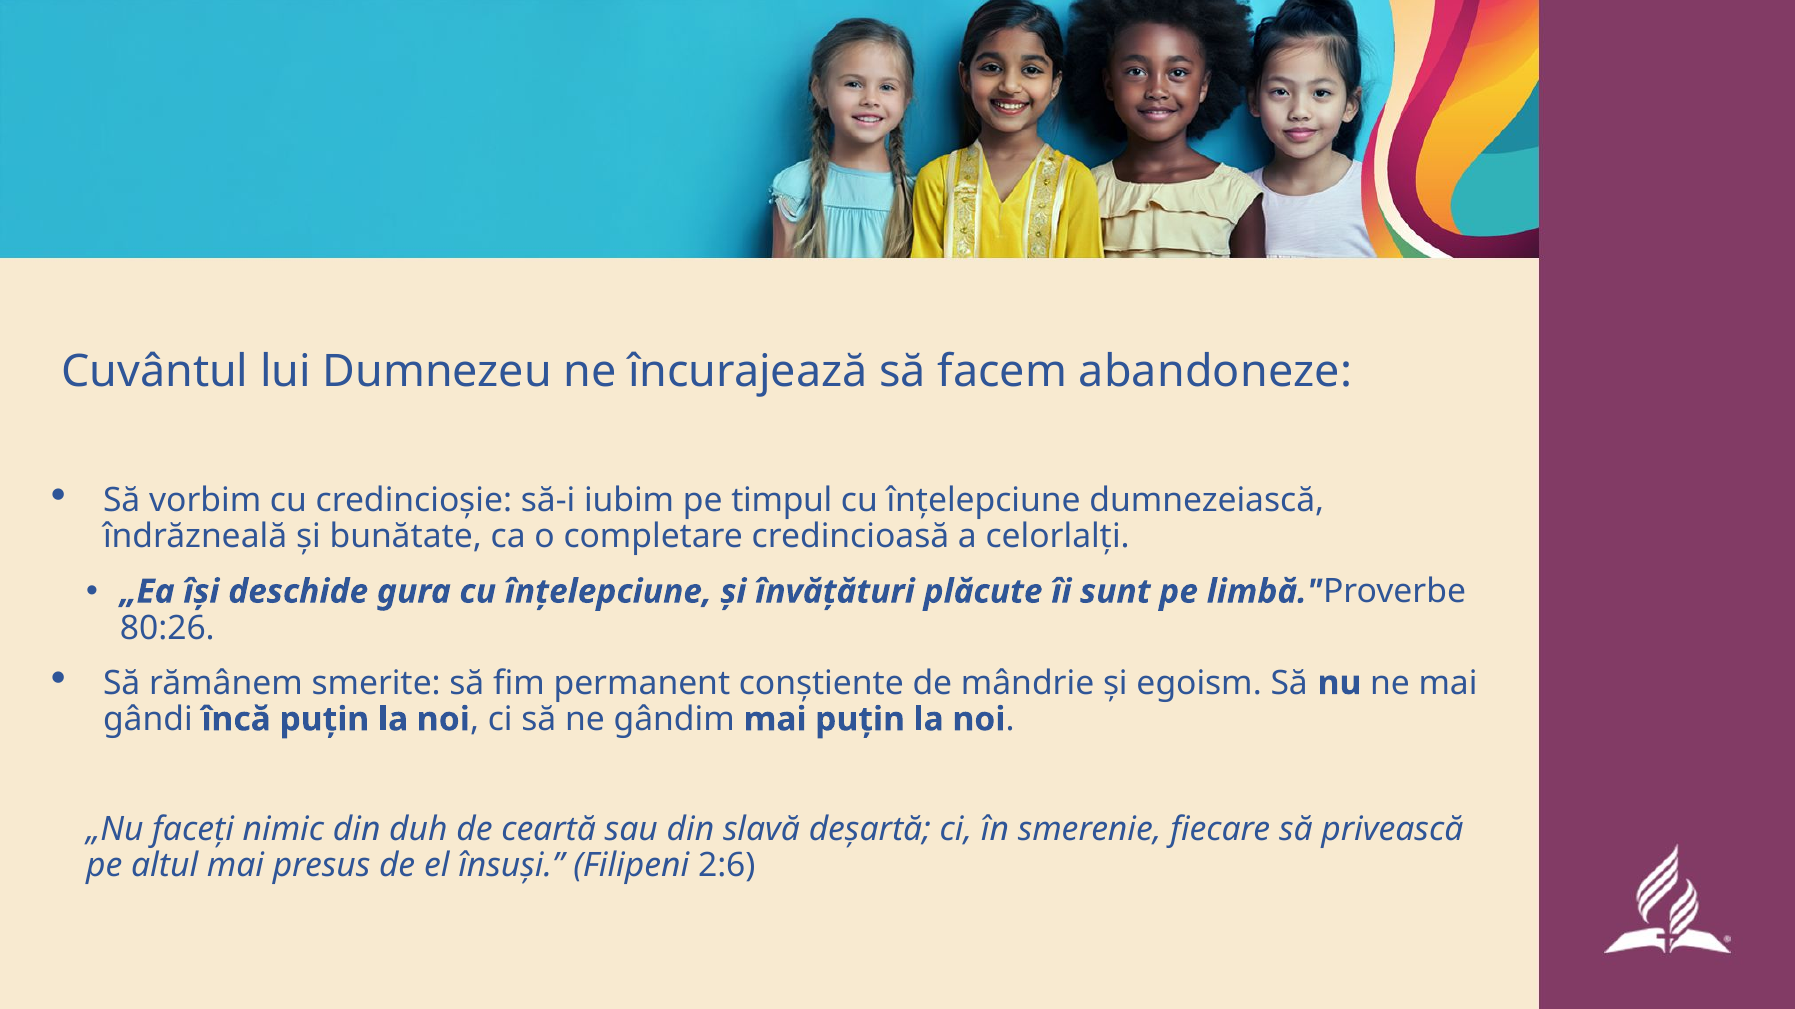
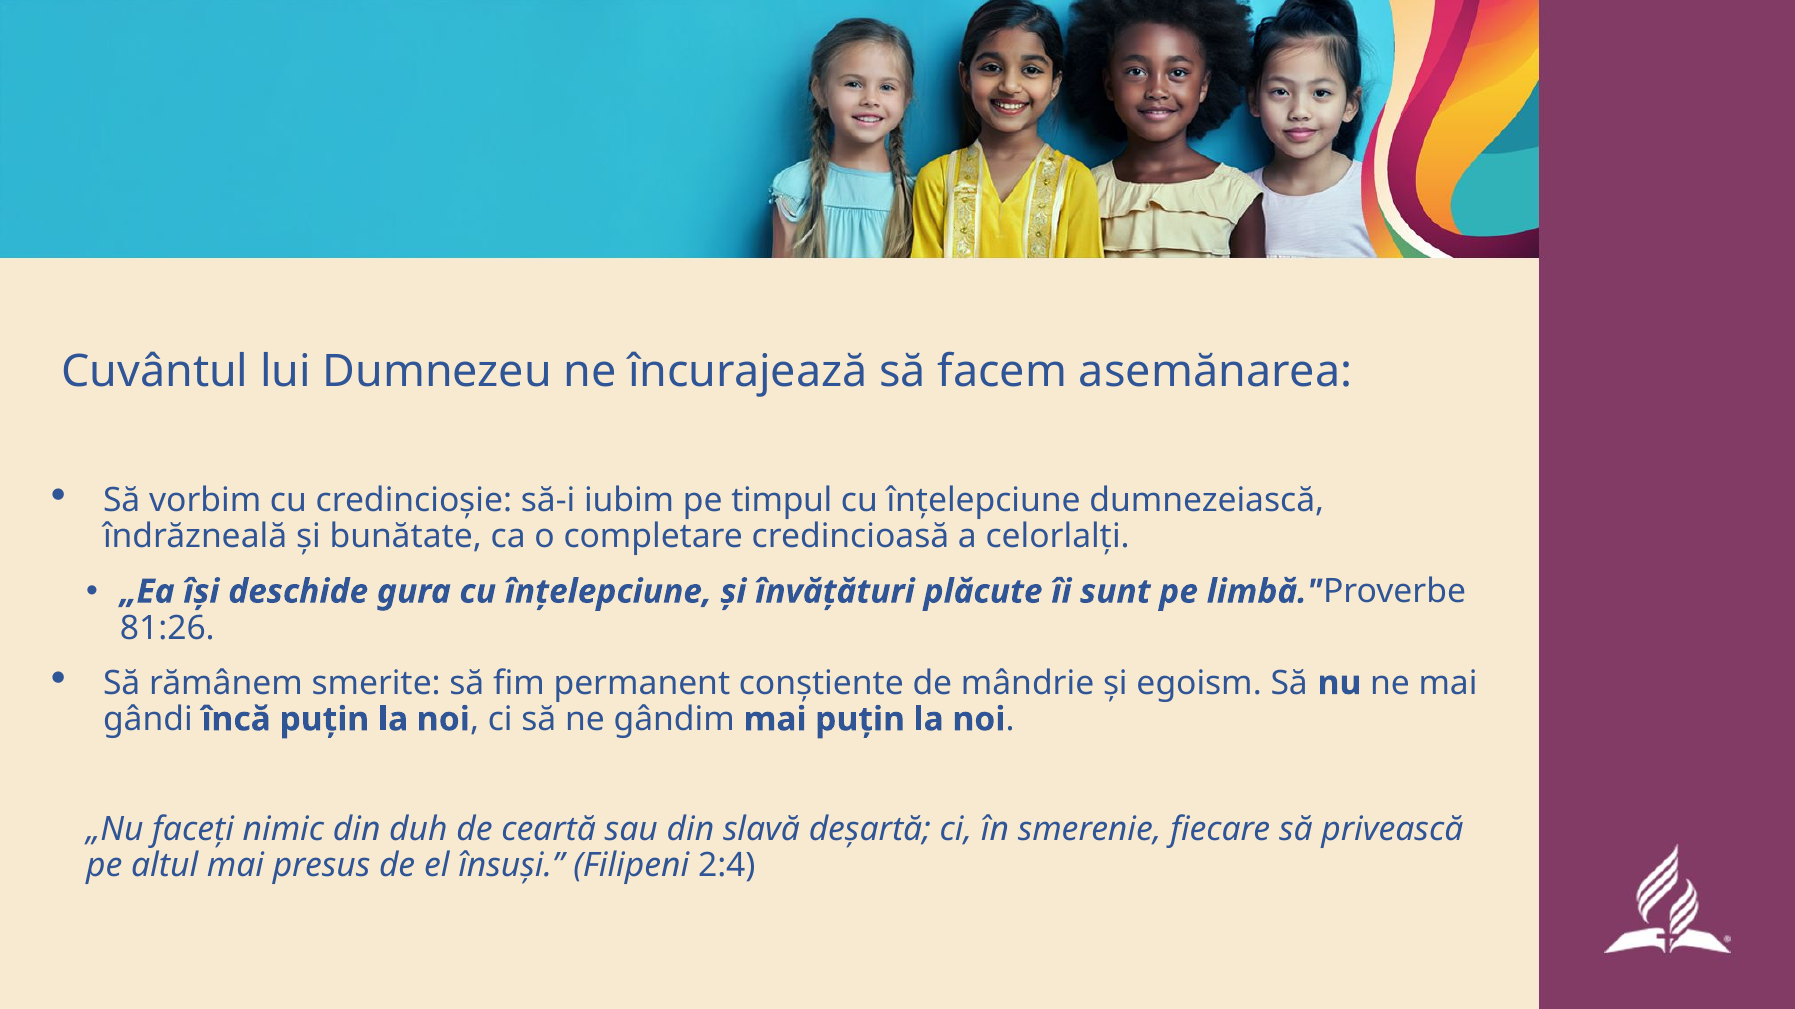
abandoneze: abandoneze -> asemănarea
80:26: 80:26 -> 81:26
2:6: 2:6 -> 2:4
